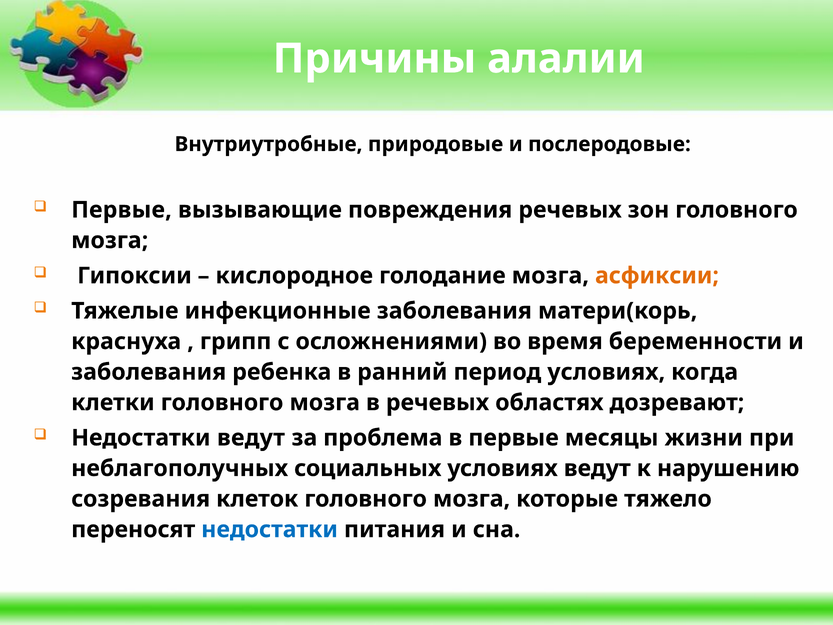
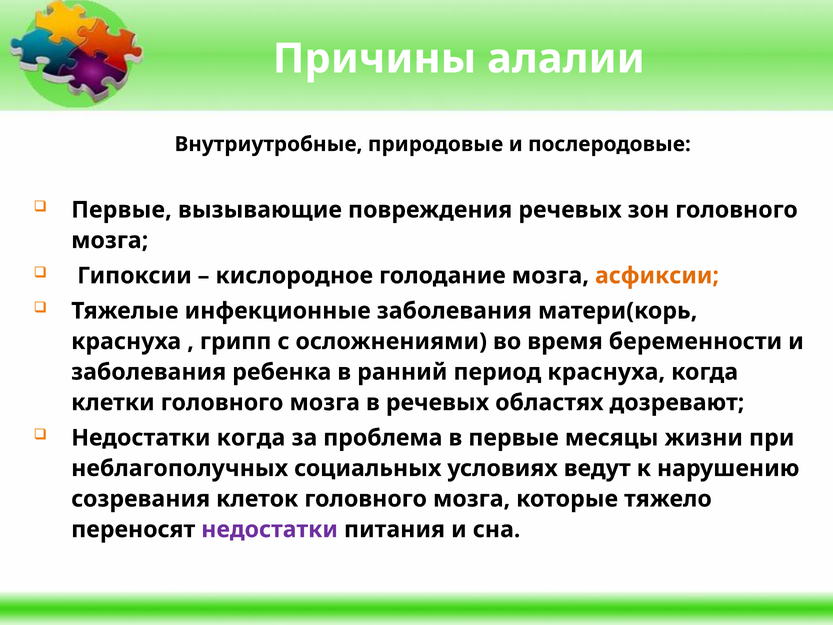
период условиях: условиях -> краснуха
Недостатки ведут: ведут -> когда
недостатки at (270, 529) colour: blue -> purple
